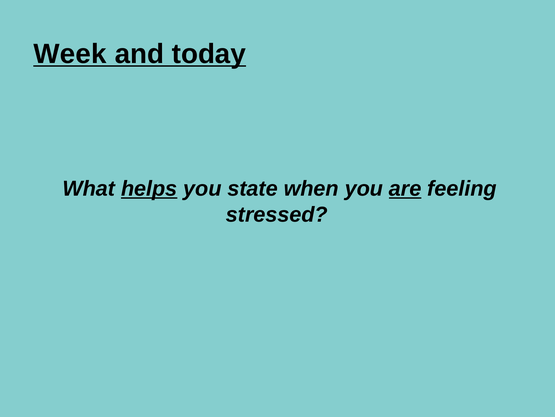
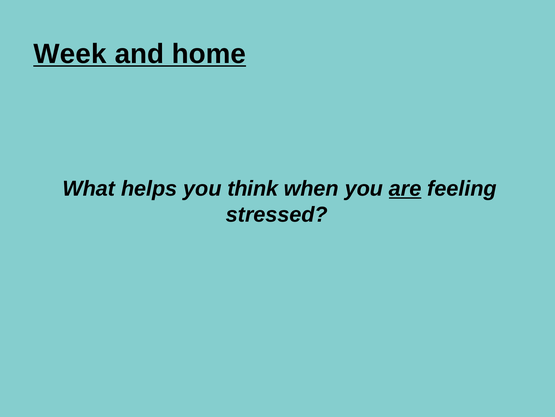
today: today -> home
helps underline: present -> none
state: state -> think
